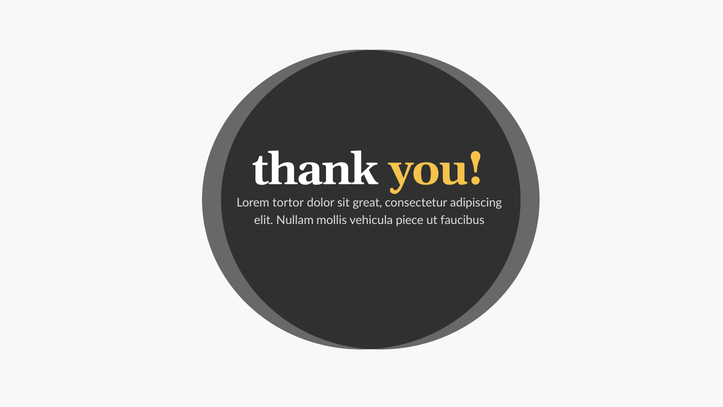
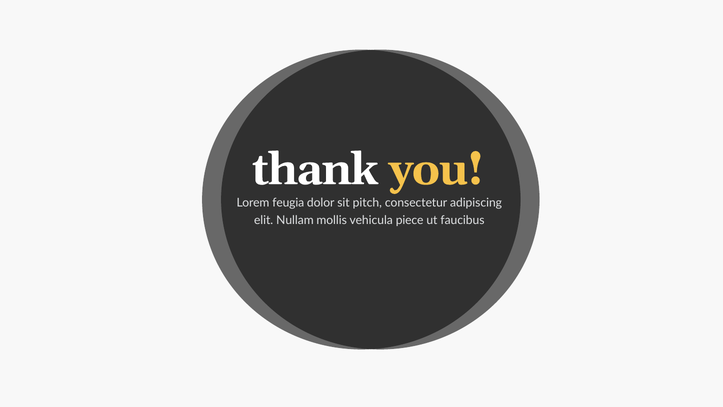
tortor: tortor -> feugia
great: great -> pitch
